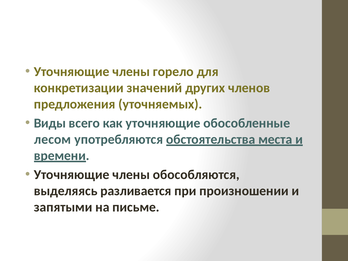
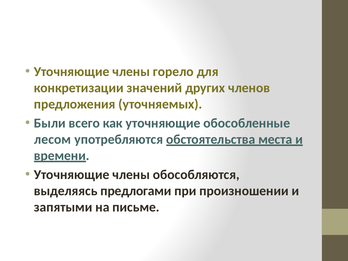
Виды: Виды -> Были
разливается: разливается -> предлогами
